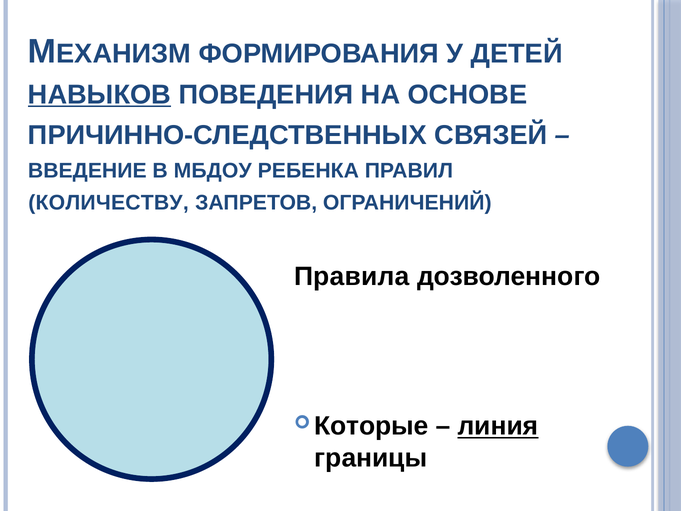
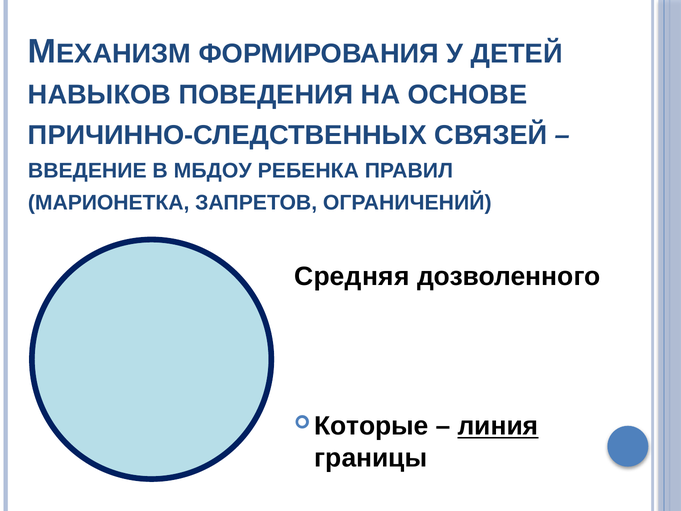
НАВЫКОВ underline: present -> none
КОЛИЧЕСТВУ: КОЛИЧЕСТВУ -> МАРИОНЕТКА
Правила: Правила -> Средняя
